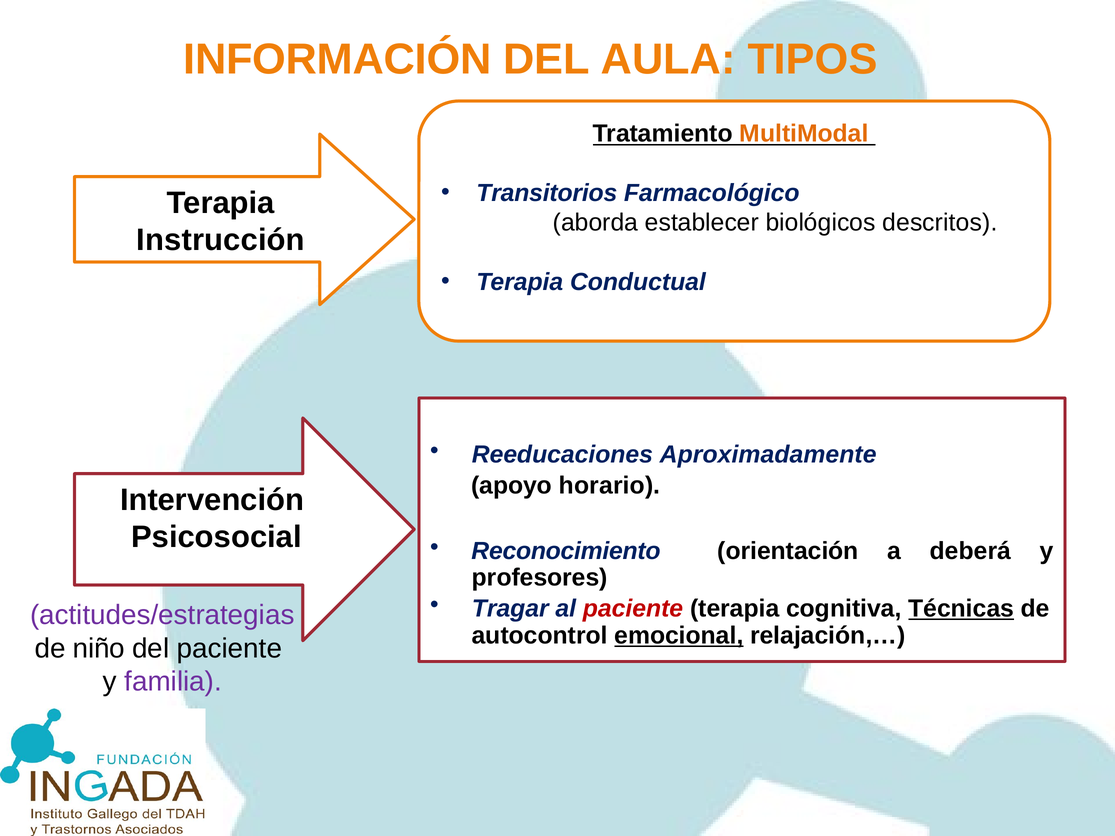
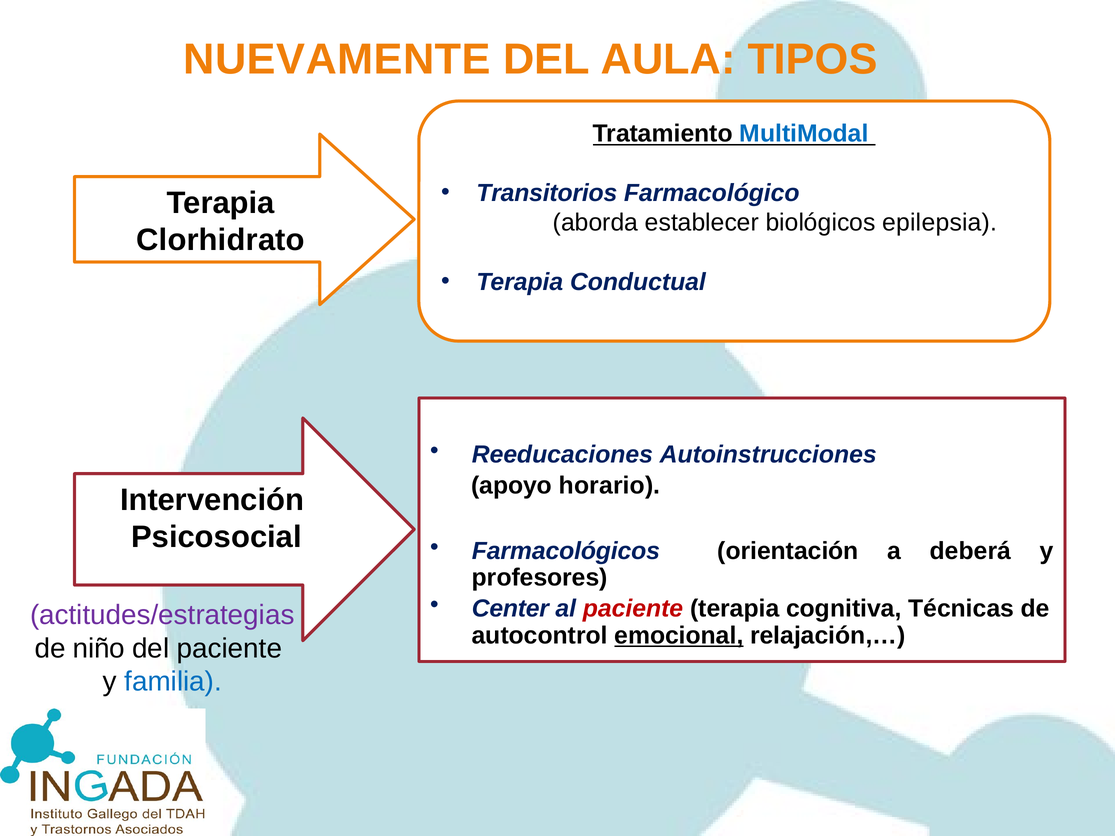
INFORMACIÓN: INFORMACIÓN -> NUEVAMENTE
MultiModal colour: orange -> blue
descritos: descritos -> epilepsia
Instrucción: Instrucción -> Clorhidrato
Aproximadamente: Aproximadamente -> Autoinstrucciones
Reconocimiento: Reconocimiento -> Farmacológicos
Tragar: Tragar -> Center
Técnicas underline: present -> none
familia colour: purple -> blue
